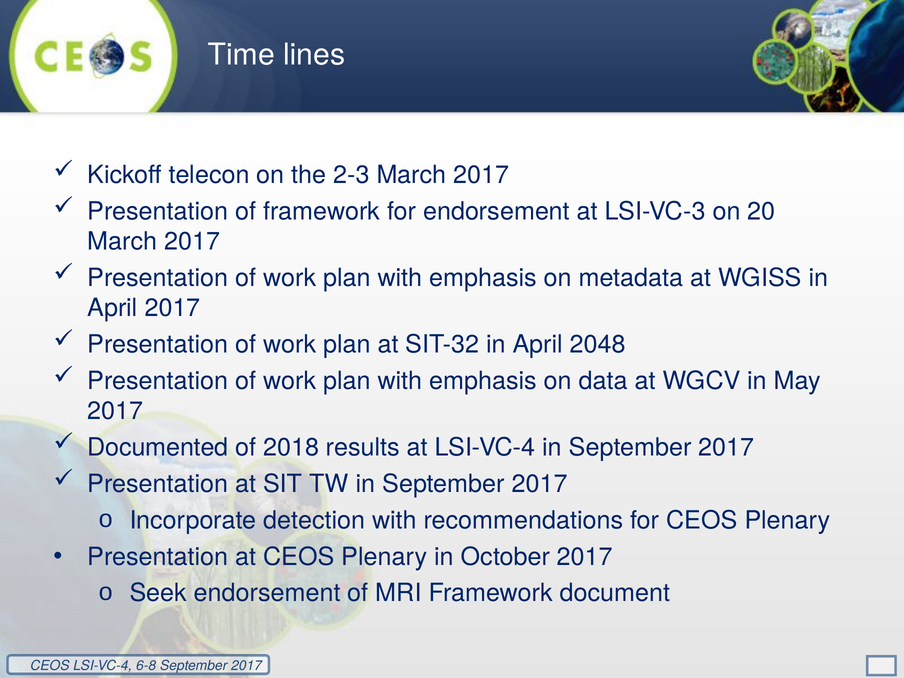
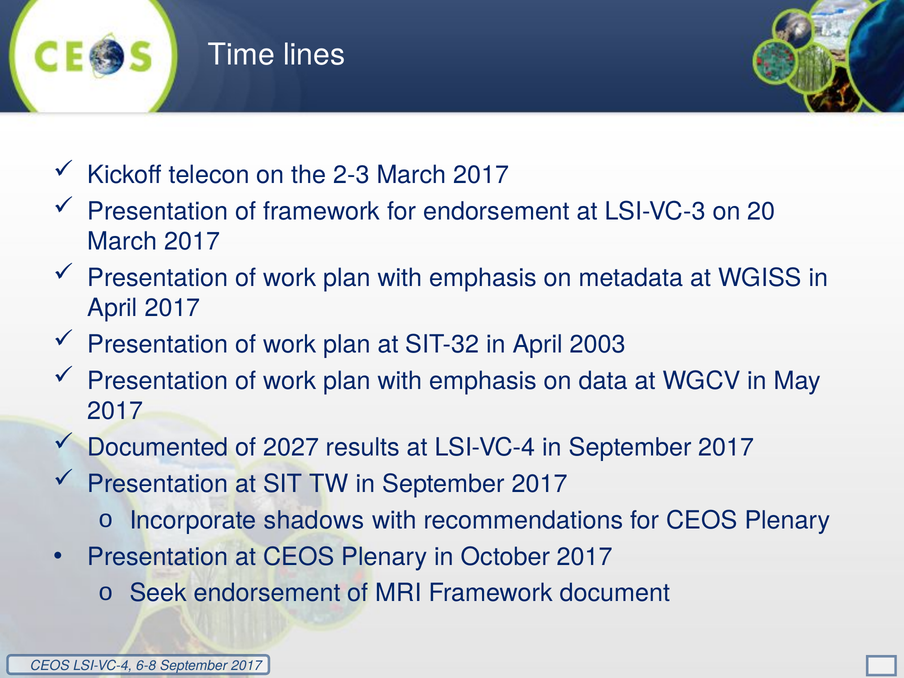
2048: 2048 -> 2003
2018: 2018 -> 2027
detection: detection -> shadows
